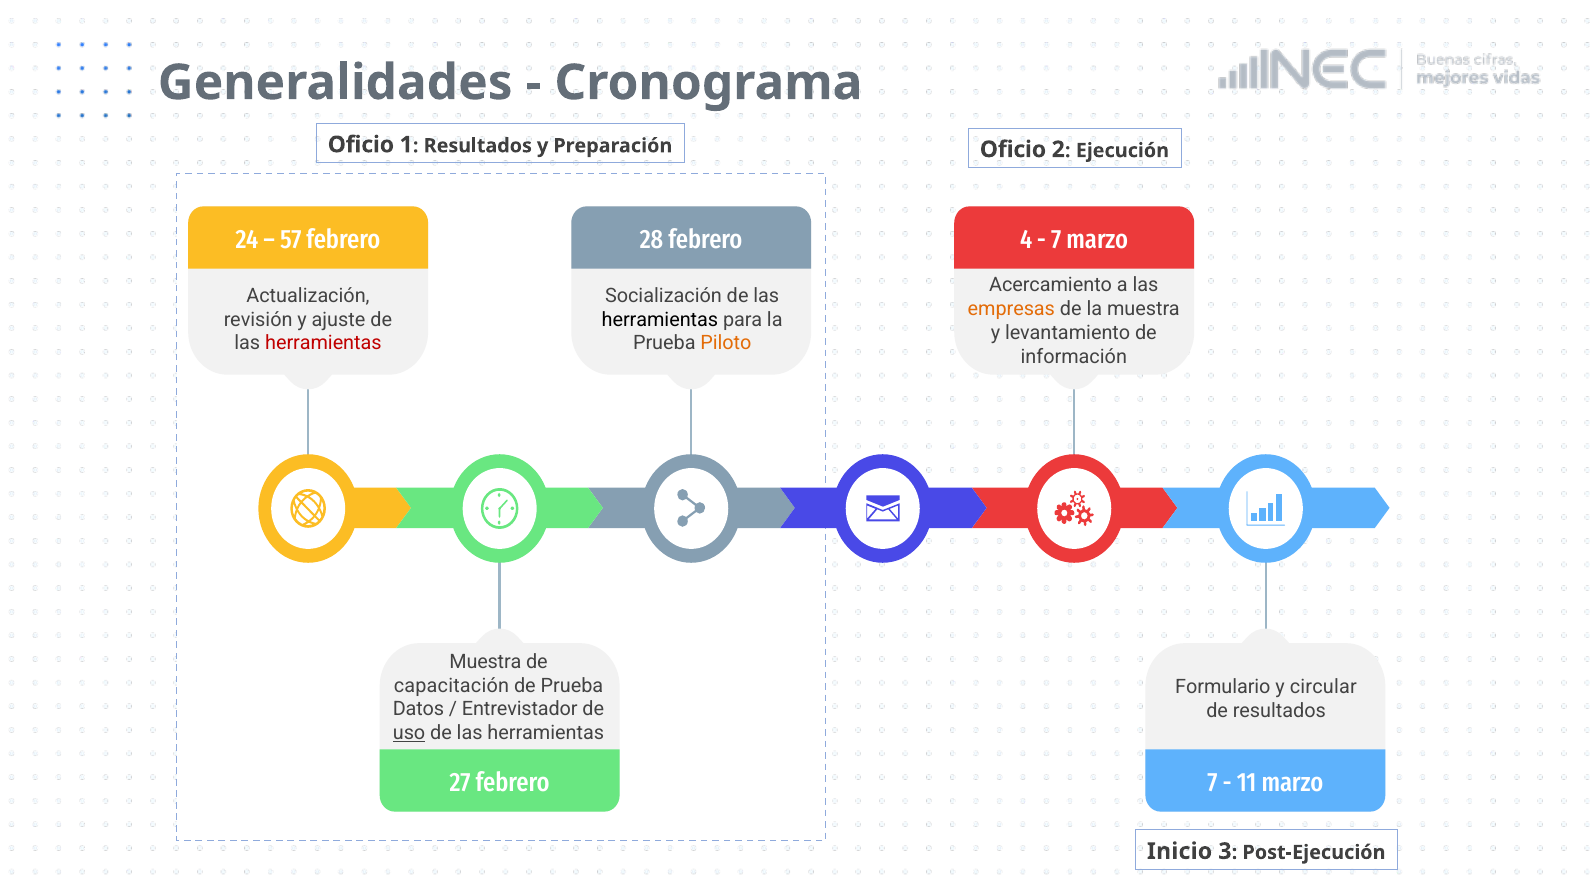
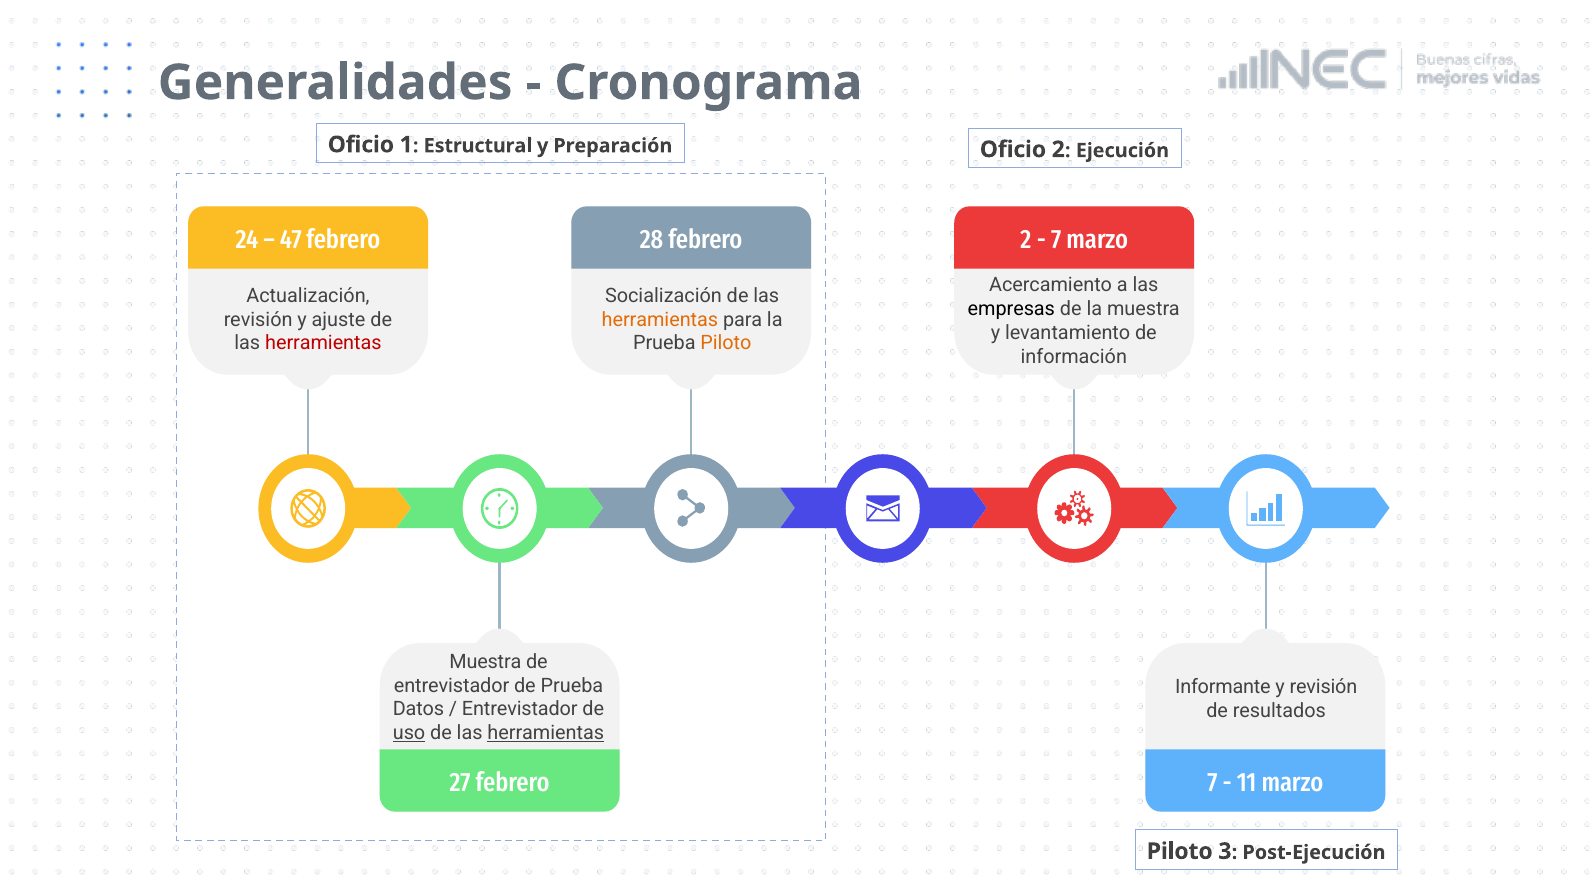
1 Resultados: Resultados -> Estructural
57: 57 -> 47
febrero 4: 4 -> 2
empresas colour: orange -> black
herramientas at (660, 320) colour: black -> orange
capacitación at (451, 686): capacitación -> entrevistador
Formulario: Formulario -> Informante
y circular: circular -> revisión
herramientas at (546, 733) underline: none -> present
Inicio at (1180, 852): Inicio -> Piloto
